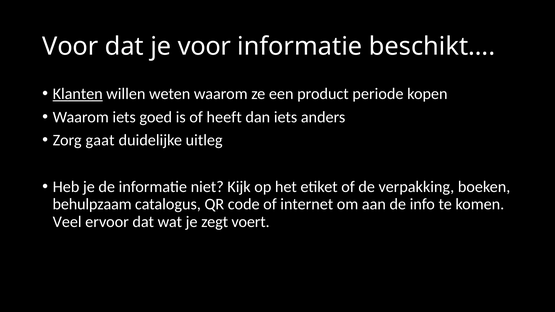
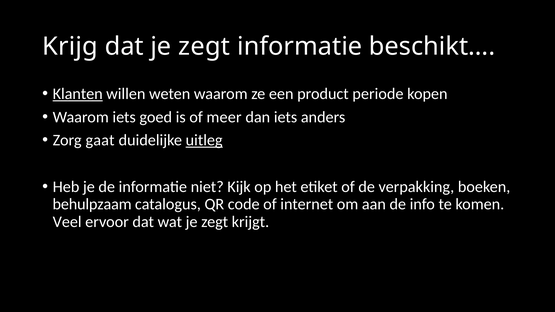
Voor at (70, 47): Voor -> Krijg
dat je voor: voor -> zegt
heeft: heeft -> meer
uitleg underline: none -> present
voert: voert -> krijgt
